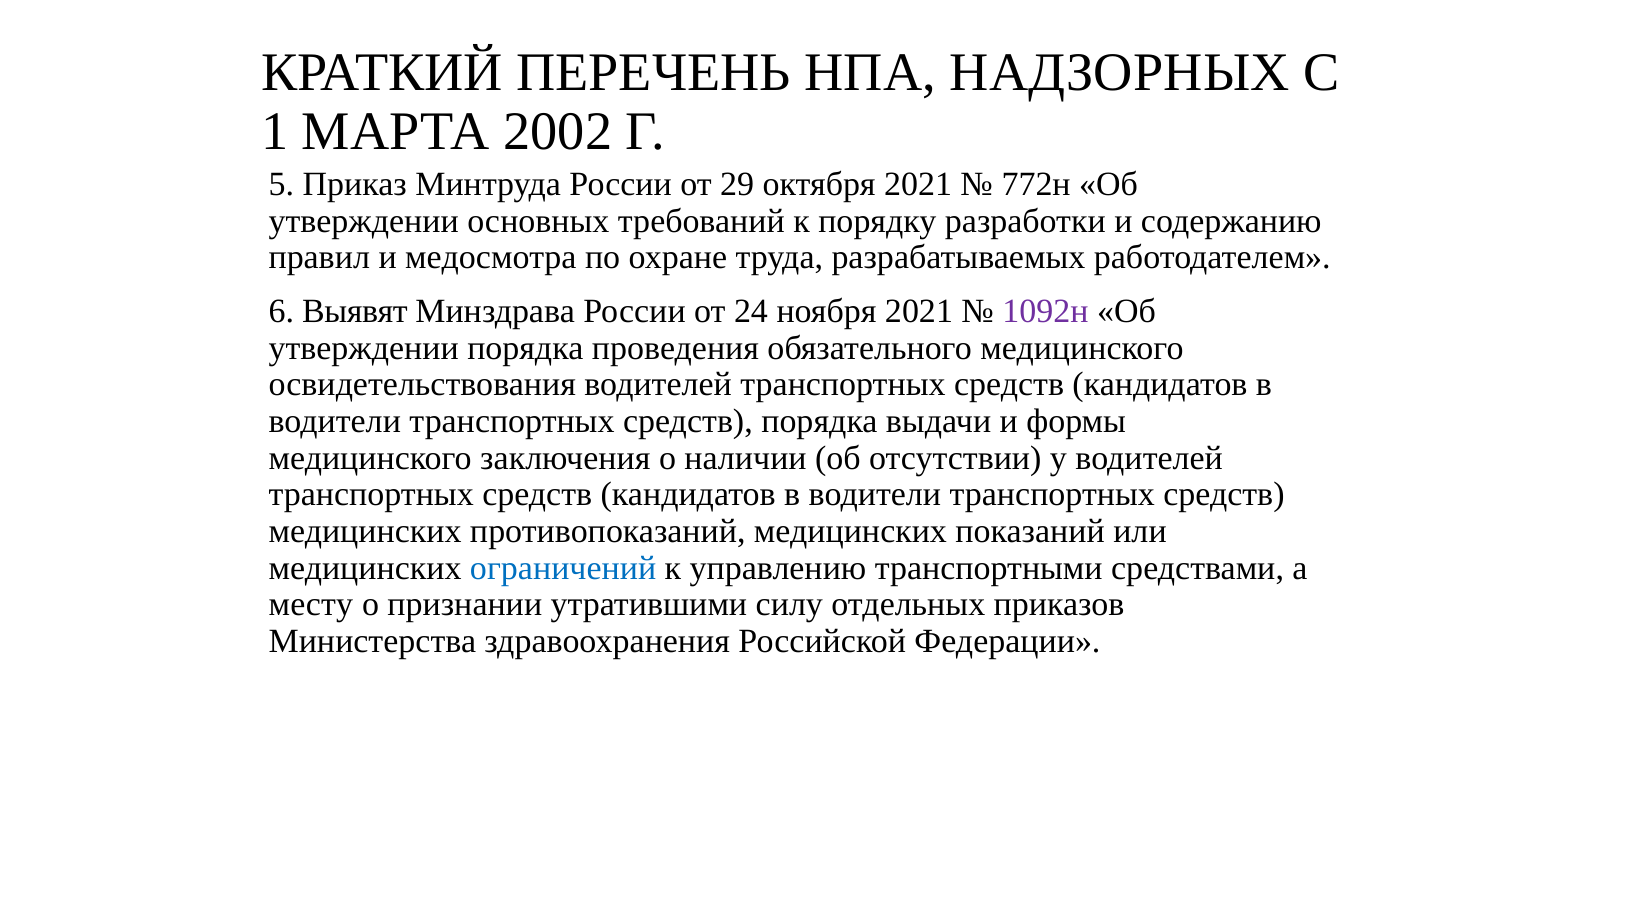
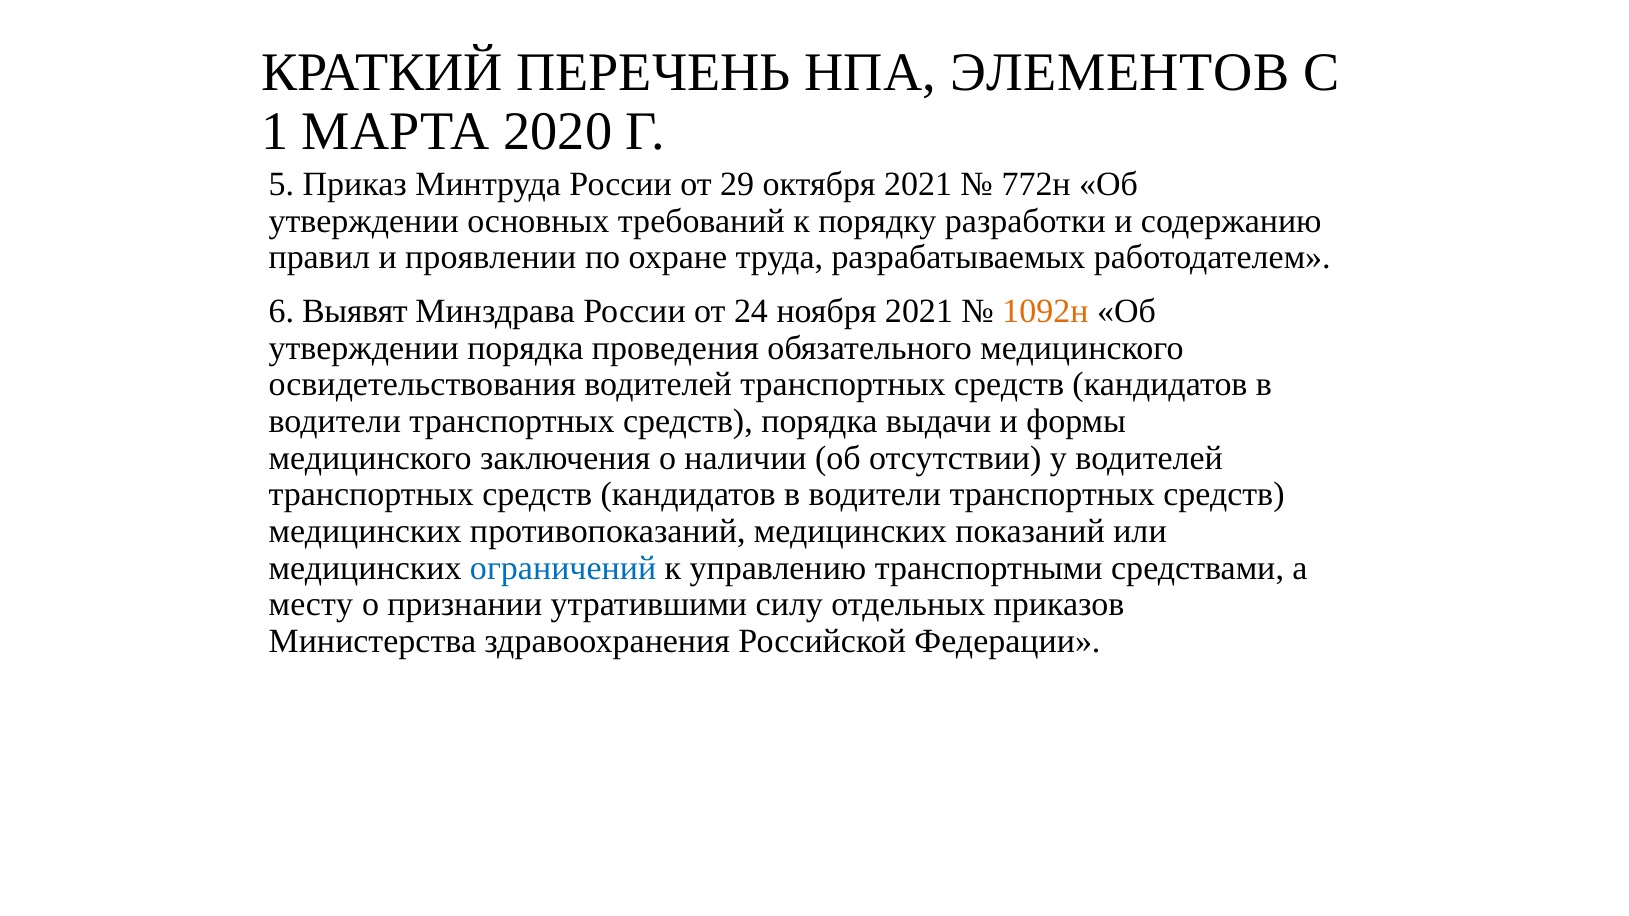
НАДЗОРНЫХ: НАДЗОРНЫХ -> ЭЛЕМЕНТОВ
2002: 2002 -> 2020
медосмотра: медосмотра -> проявлении
1092н colour: purple -> orange
